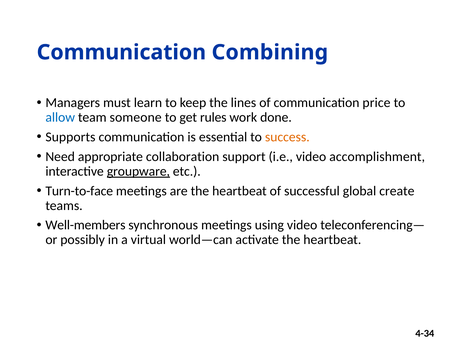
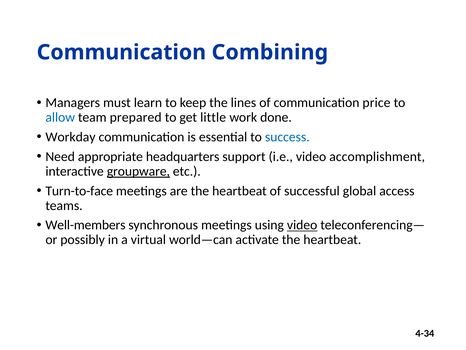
someone: someone -> prepared
rules: rules -> little
Supports: Supports -> Workday
success colour: orange -> blue
collaboration: collaboration -> headquarters
create: create -> access
video at (302, 225) underline: none -> present
